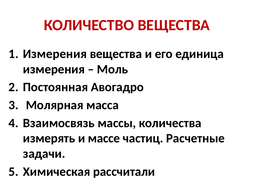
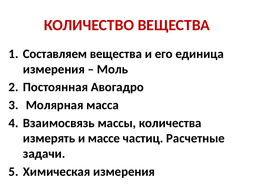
Измерения at (55, 54): Измерения -> Составляем
Химическая рассчитали: рассчитали -> измерения
